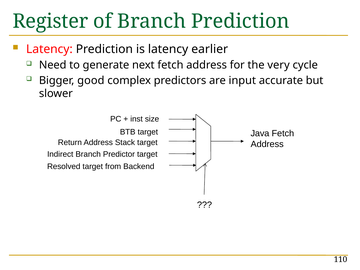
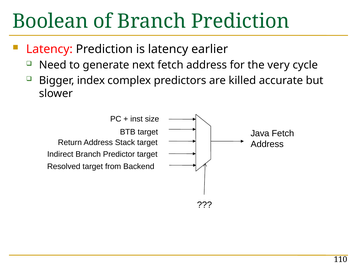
Register: Register -> Boolean
good: good -> index
input: input -> killed
